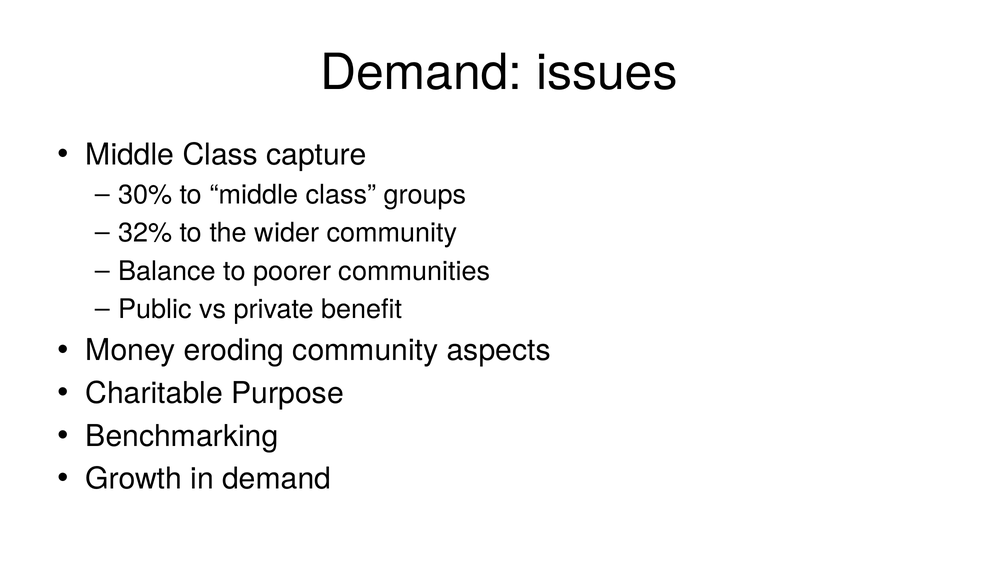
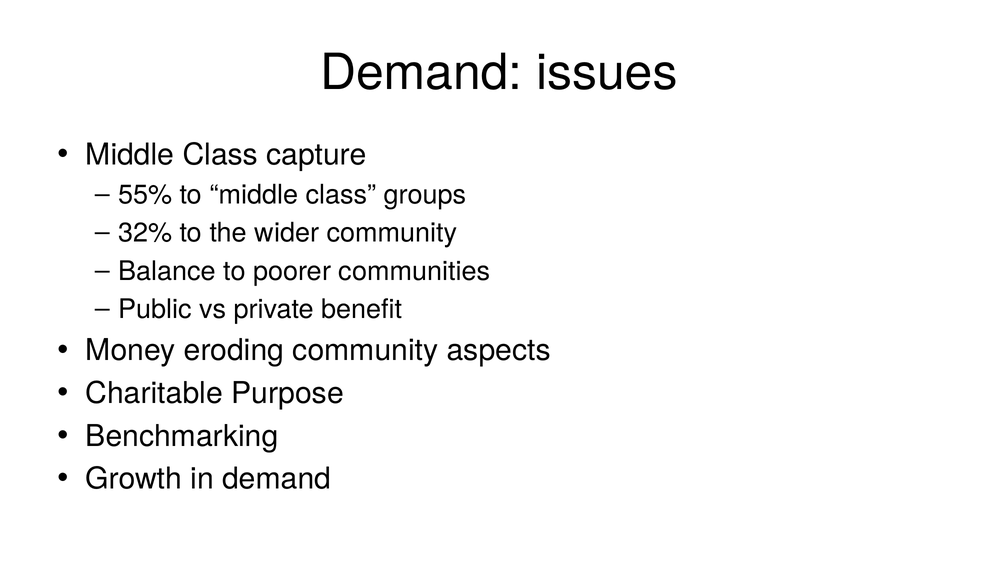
30%: 30% -> 55%
